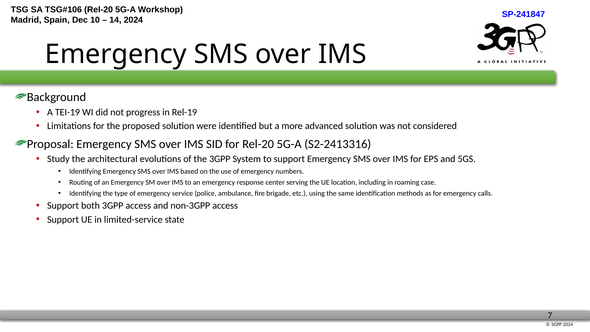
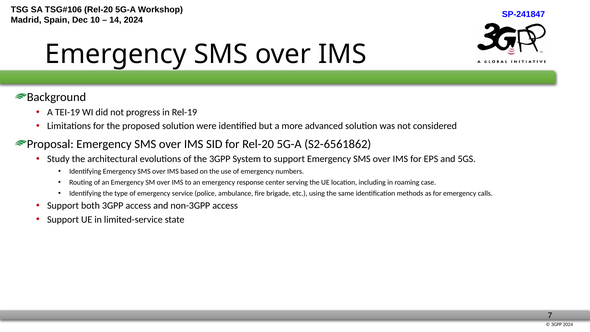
S2-2413316: S2-2413316 -> S2-6561862
